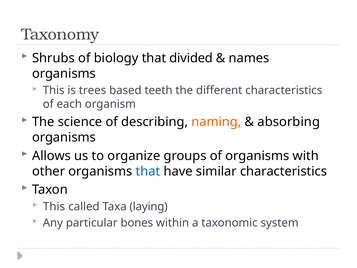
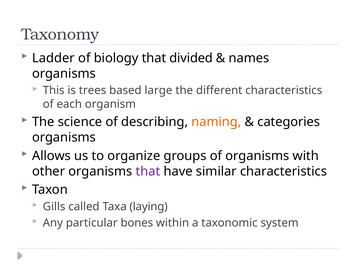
Shrubs: Shrubs -> Ladder
teeth: teeth -> large
absorbing: absorbing -> categories
that at (148, 171) colour: blue -> purple
This at (54, 206): This -> Gills
